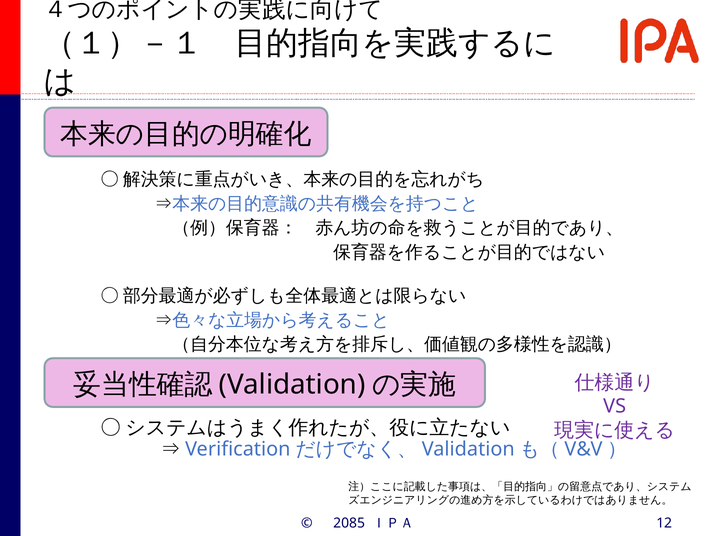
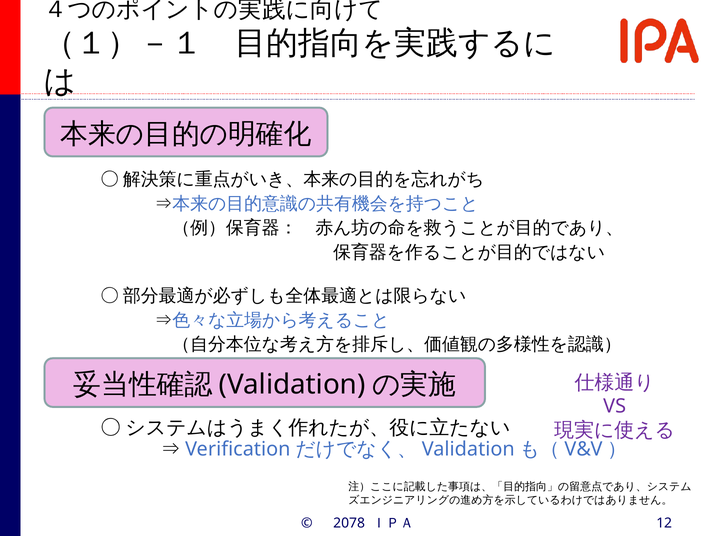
2085: 2085 -> 2078
